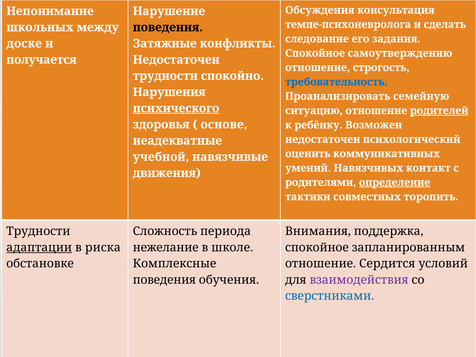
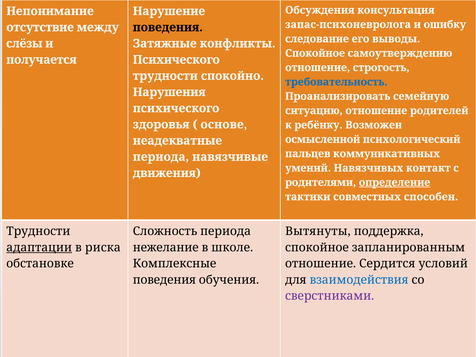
темпе-психоневролога: темпе-психоневролога -> запас-психоневролога
сделать: сделать -> ошибку
школьных: школьных -> отсутствие
задания: задания -> выводы
доске: доске -> слёзы
Недостаточен at (176, 60): Недостаточен -> Психического
психического at (176, 108) underline: present -> none
родителей underline: present -> none
недостаточен at (323, 139): недостаточен -> осмысленной
оценить: оценить -> пальцев
учебной at (161, 157): учебной -> периода
торопить: торопить -> способен
Внимания: Внимания -> Вытянуты
взаимодействия colour: purple -> blue
сверстниками colour: blue -> purple
